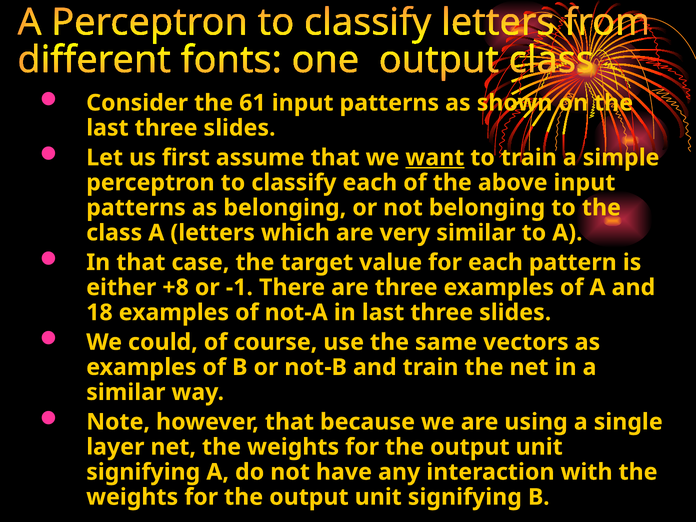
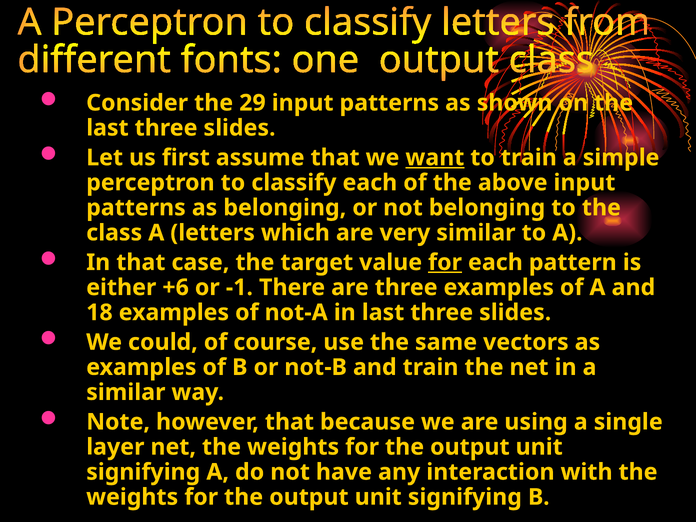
61: 61 -> 29
for at (445, 262) underline: none -> present
+8: +8 -> +6
